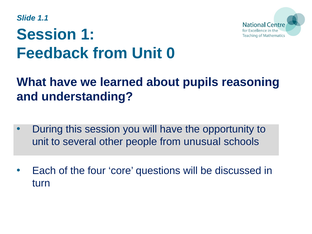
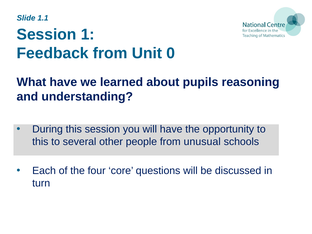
unit at (40, 142): unit -> this
